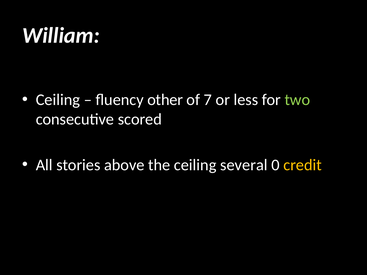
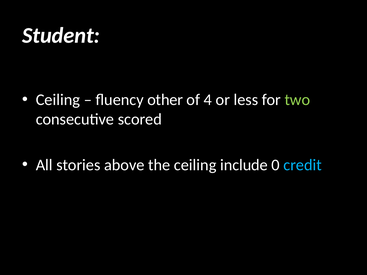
William: William -> Student
7: 7 -> 4
several: several -> include
credit colour: yellow -> light blue
